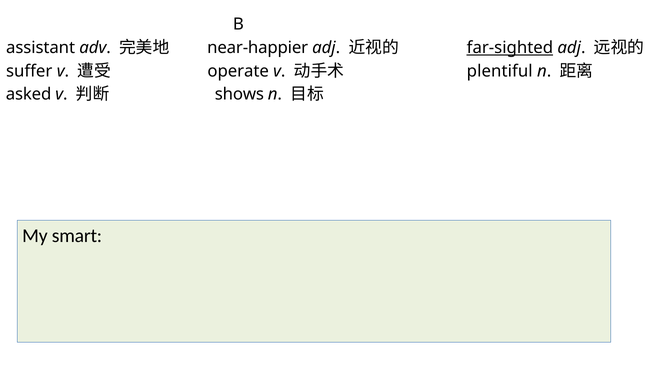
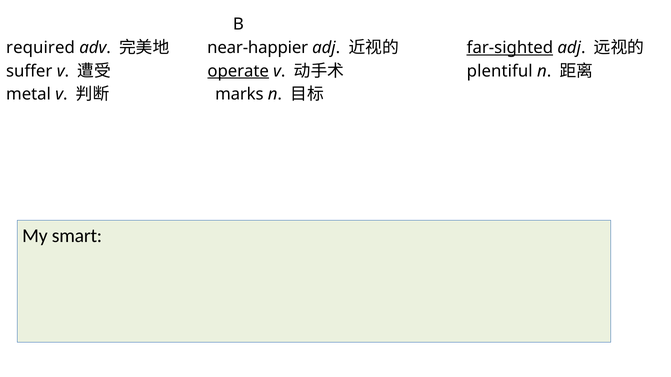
assistant: assistant -> required
operate underline: none -> present
asked: asked -> metal
shows: shows -> marks
